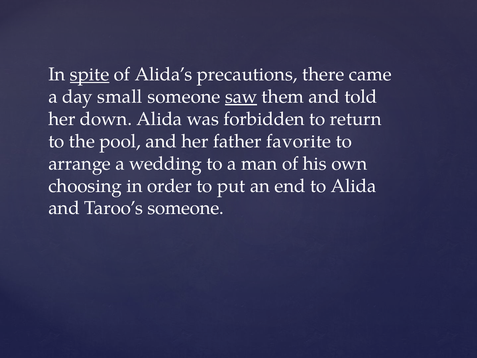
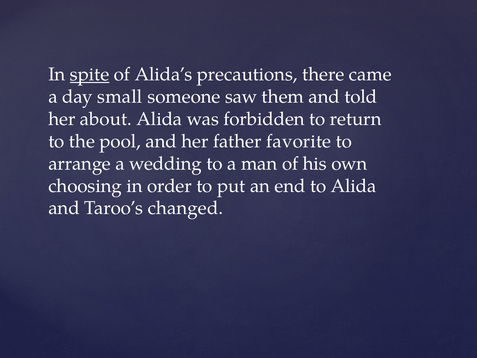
saw underline: present -> none
down: down -> about
Taroo’s someone: someone -> changed
